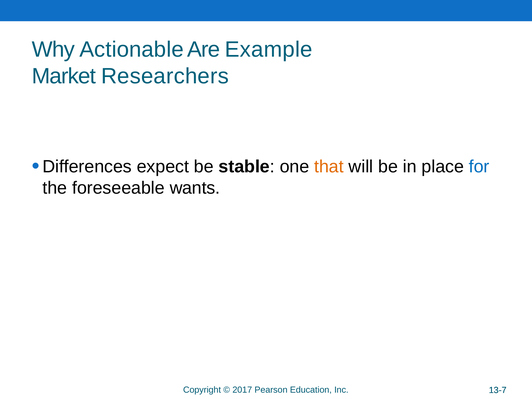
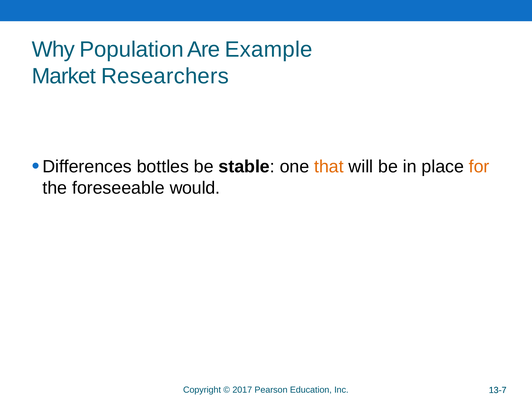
Actionable: Actionable -> Population
expect: expect -> bottles
for colour: blue -> orange
wants: wants -> would
